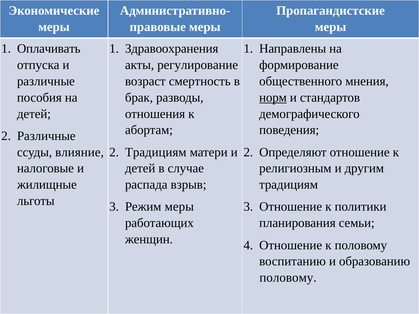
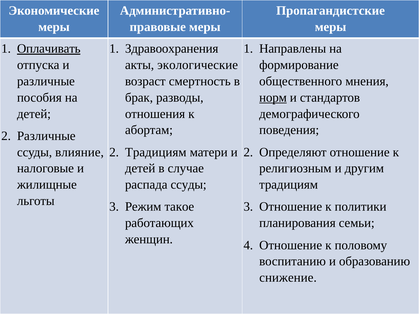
Оплачивать underline: none -> present
регулирование: регулирование -> экологические
распада взрыв: взрыв -> ссуды
Режим меры: меры -> такое
половому at (288, 278): половому -> снижение
